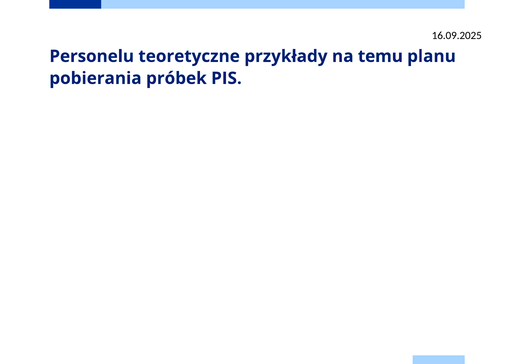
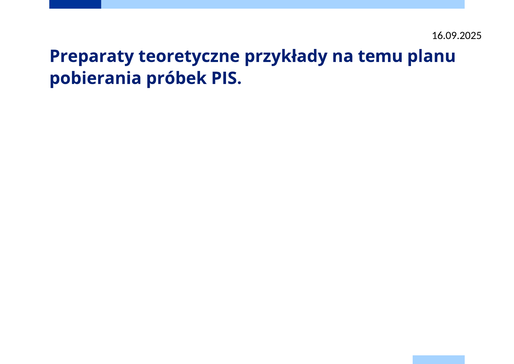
Personelu: Personelu -> Preparaty
